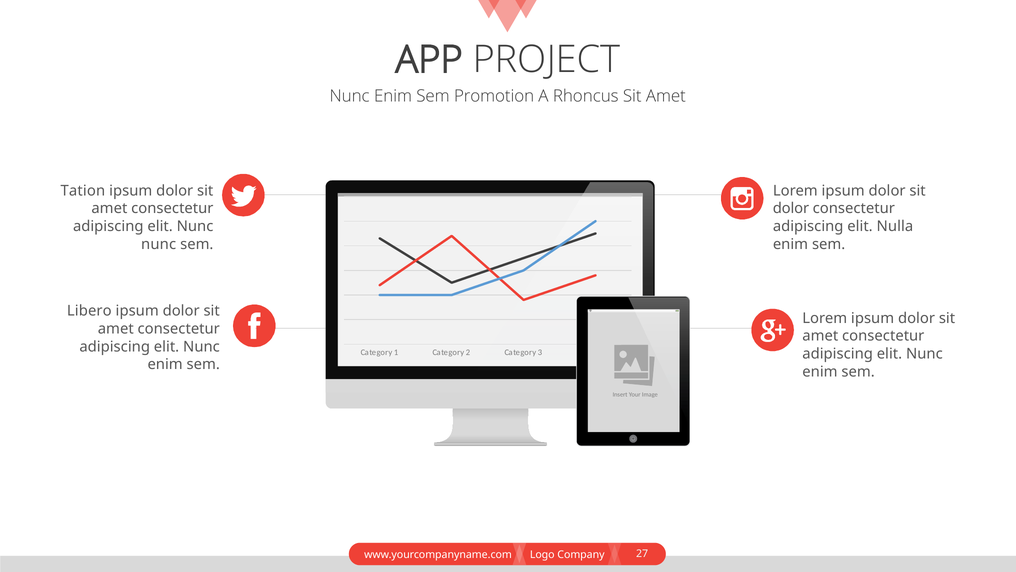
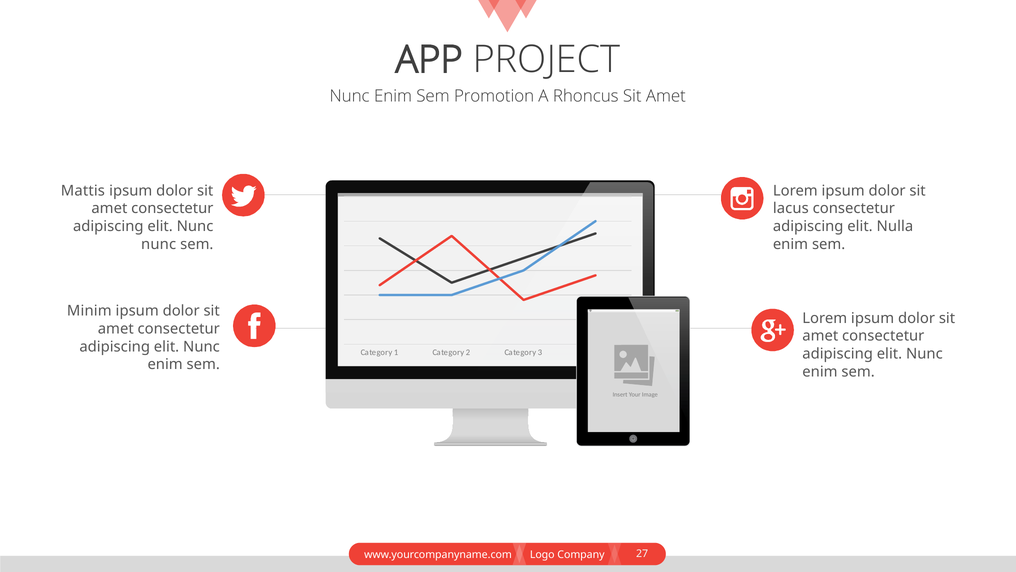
Tation: Tation -> Mattis
dolor at (791, 208): dolor -> lacus
Libero: Libero -> Minim
